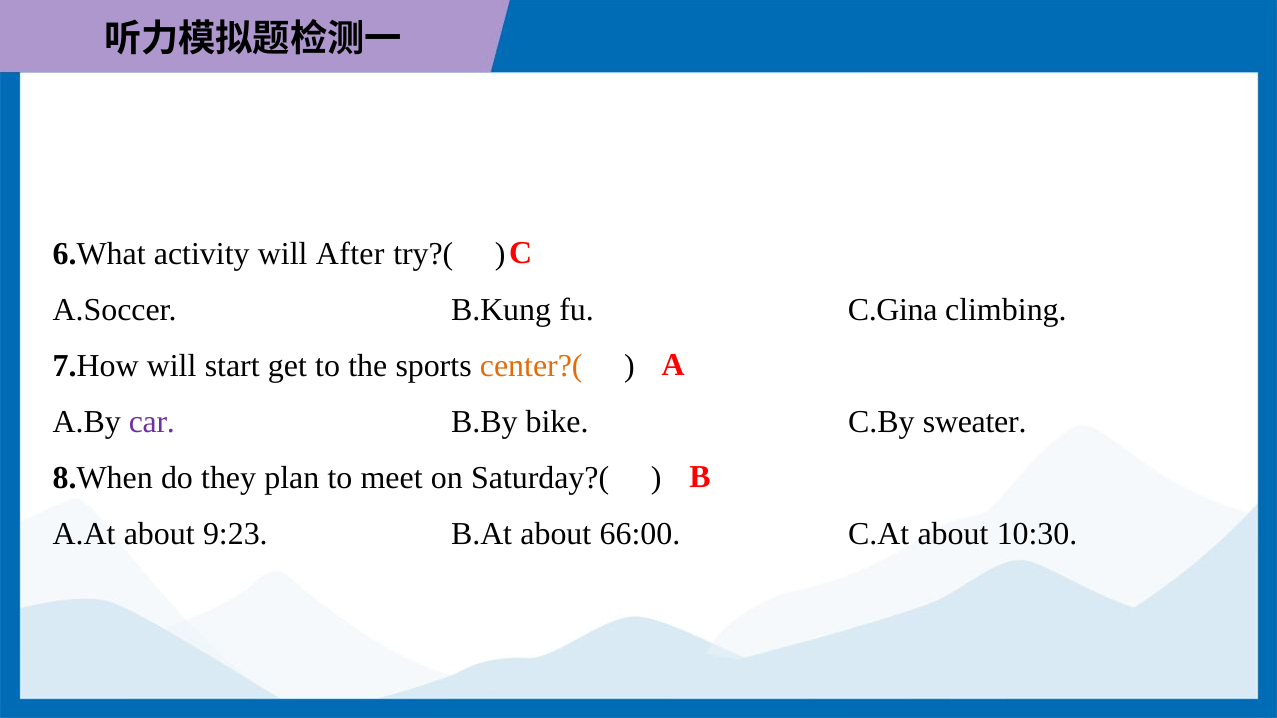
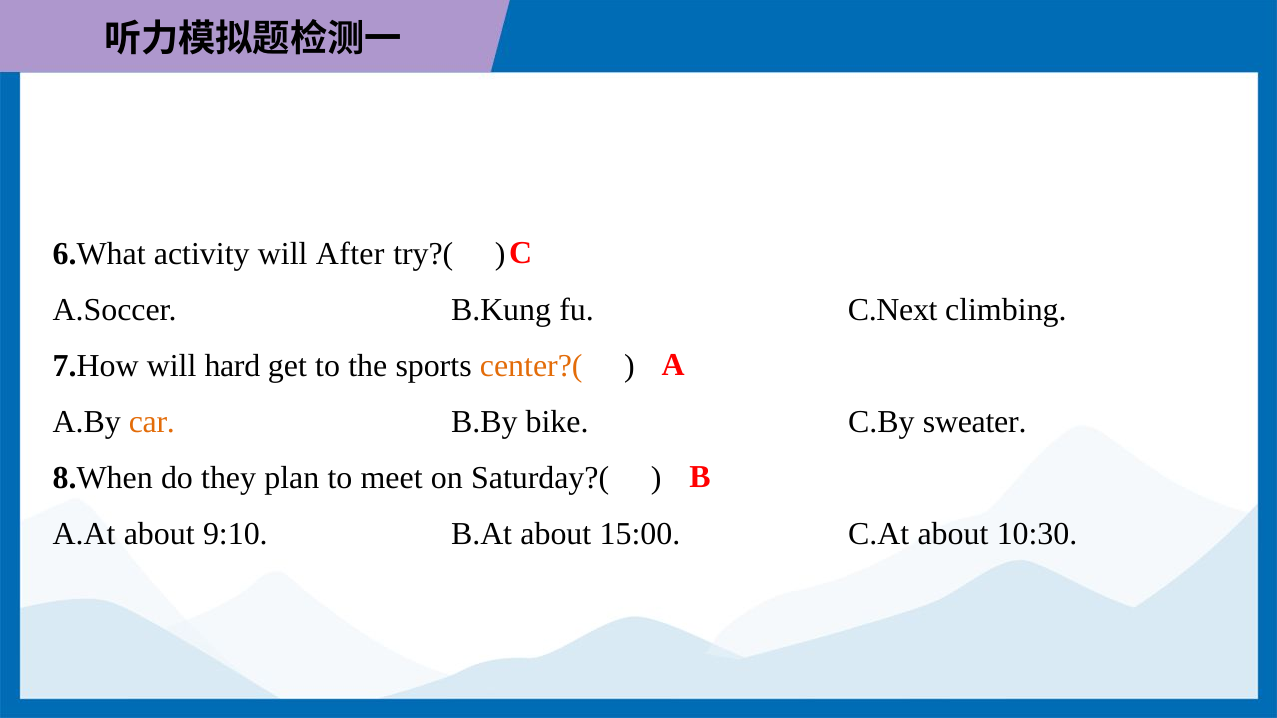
C.Gina: C.Gina -> C.Next
start: start -> hard
car colour: purple -> orange
9:23: 9:23 -> 9:10
66:00: 66:00 -> 15:00
